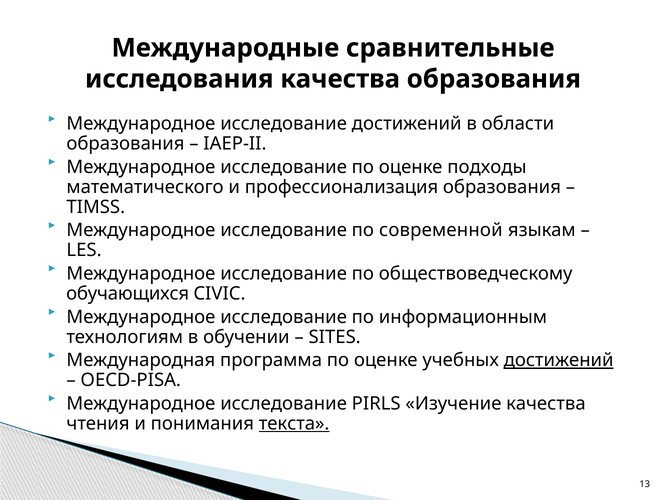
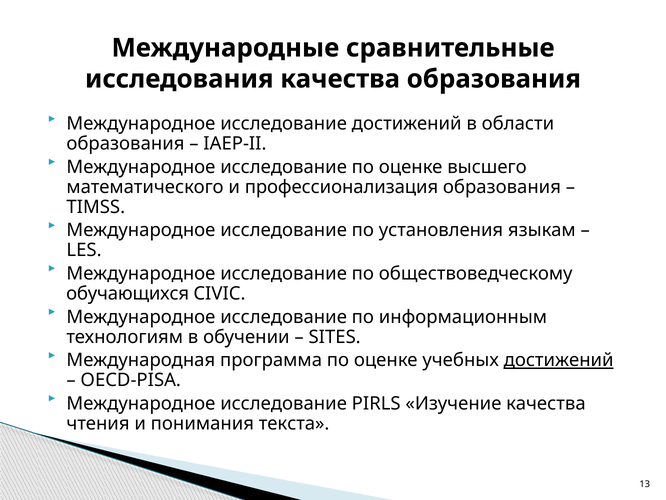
подходы: подходы -> высшего
современной: современной -> установления
текста underline: present -> none
